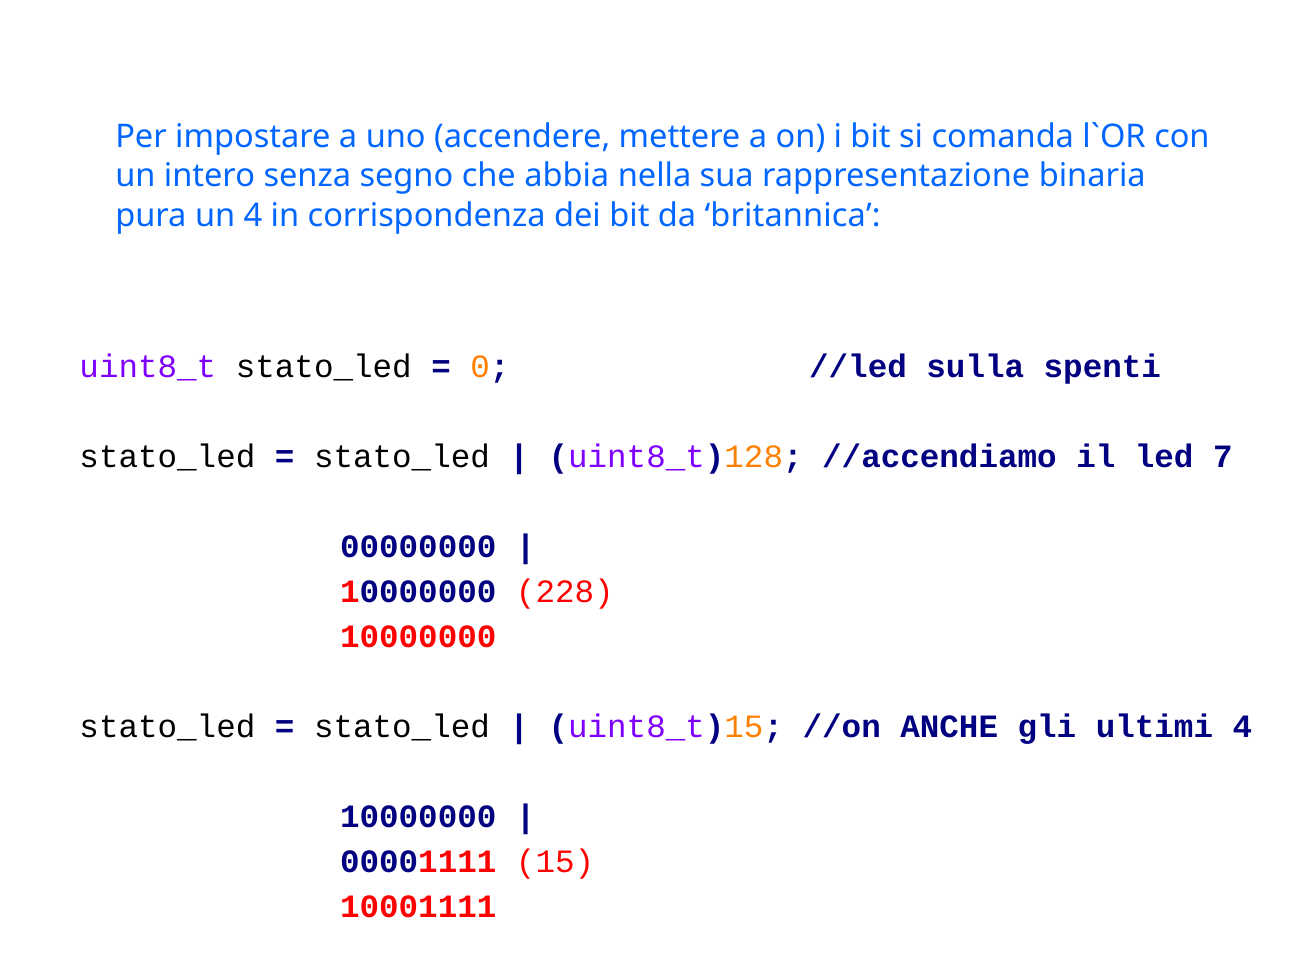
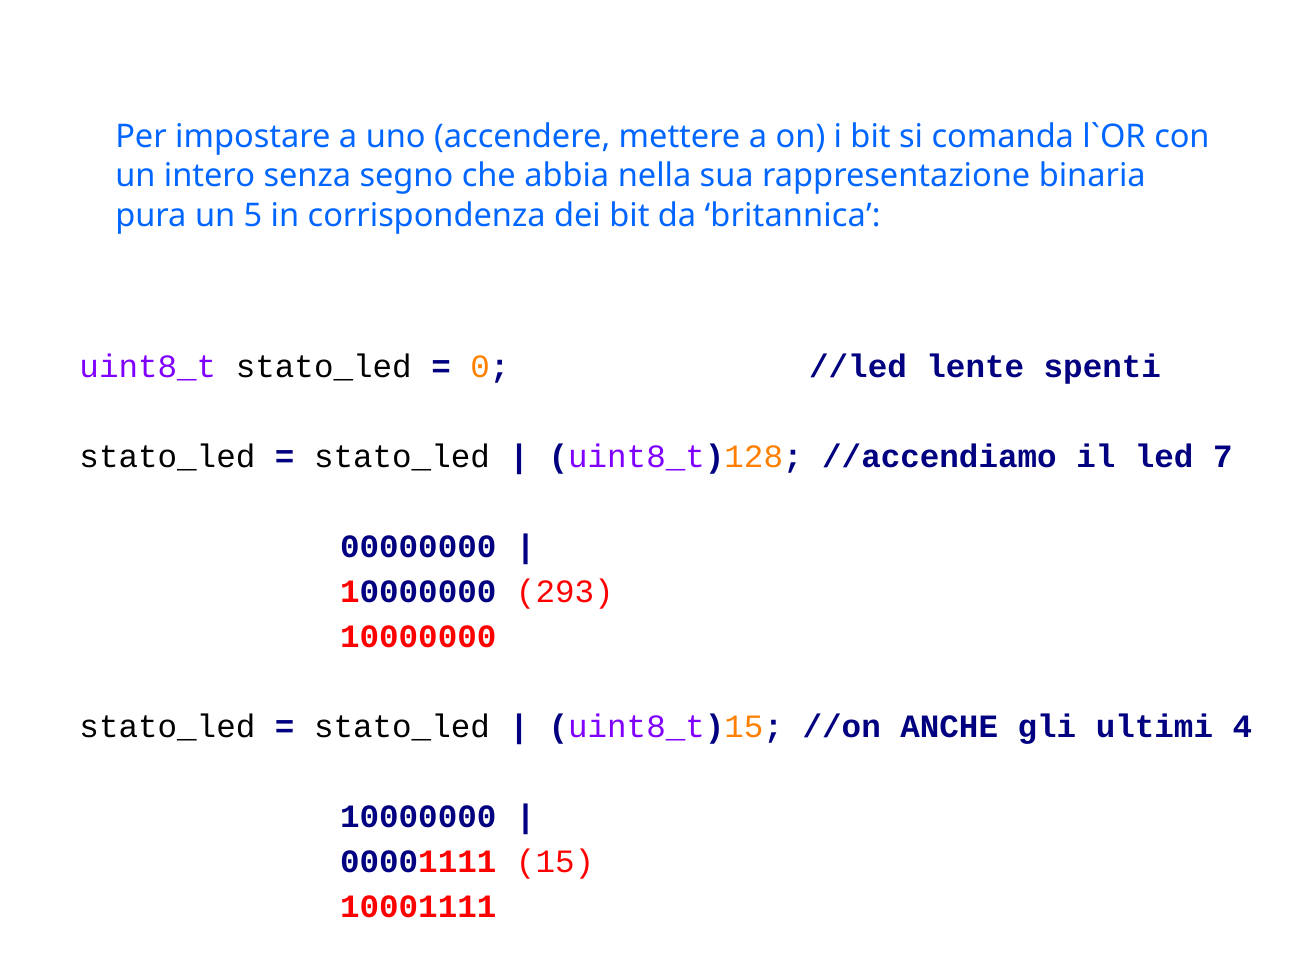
un 4: 4 -> 5
sulla: sulla -> lente
228: 228 -> 293
